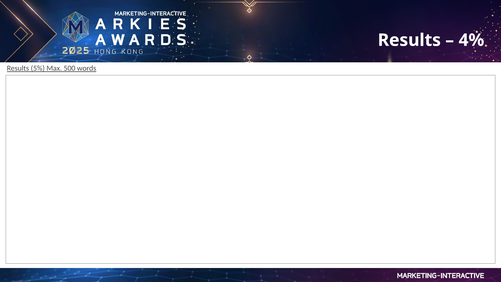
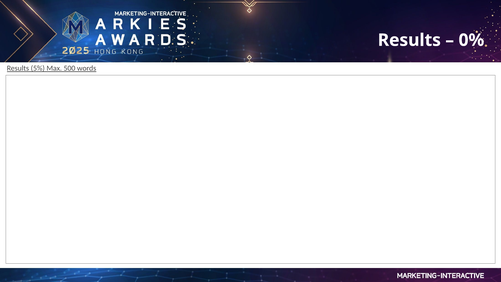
4%: 4% -> 0%
